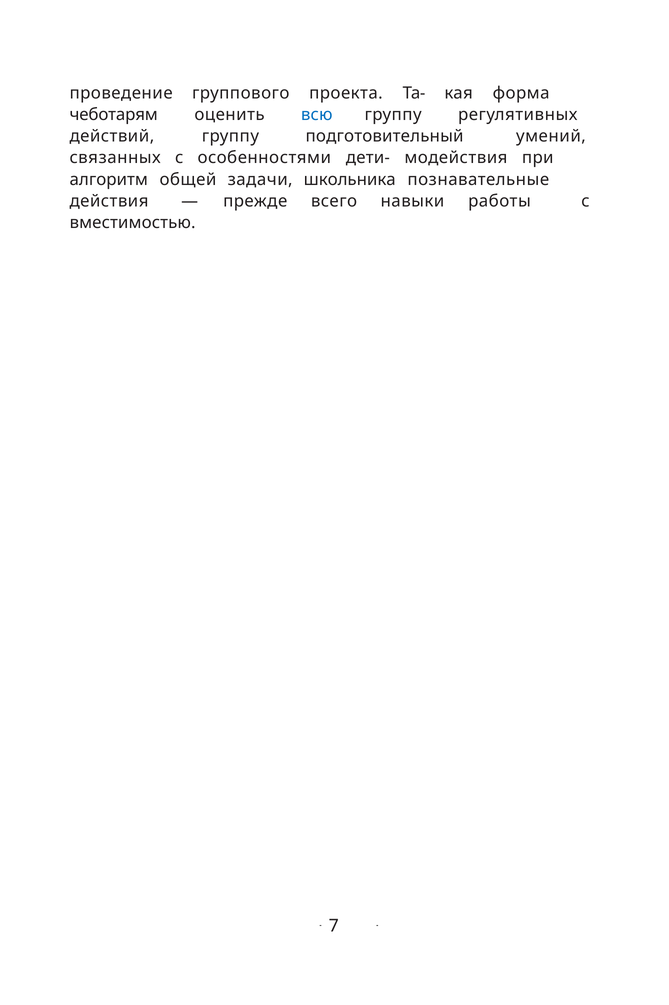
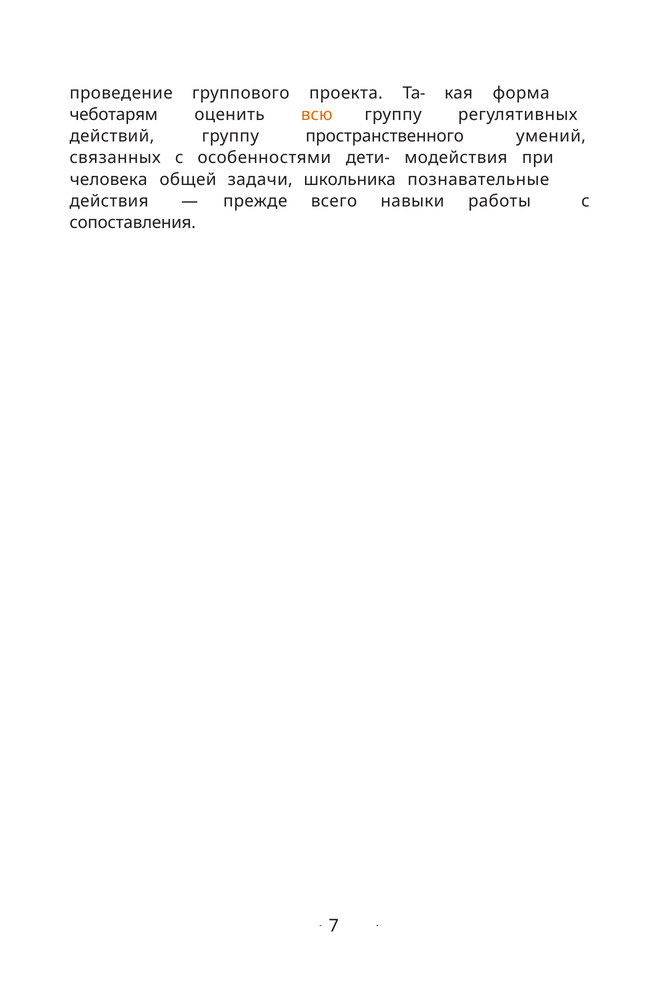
всю colour: blue -> orange
подготовительный: подготовительный -> пространственного
алгоритм: алгоритм -> человека
вместимостью: вместимостью -> сопоставления
